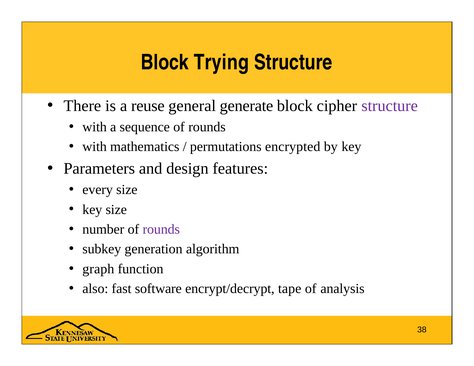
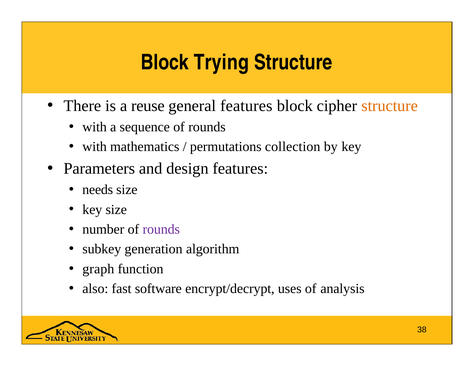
general generate: generate -> features
structure at (390, 106) colour: purple -> orange
encrypted: encrypted -> collection
every: every -> needs
tape: tape -> uses
